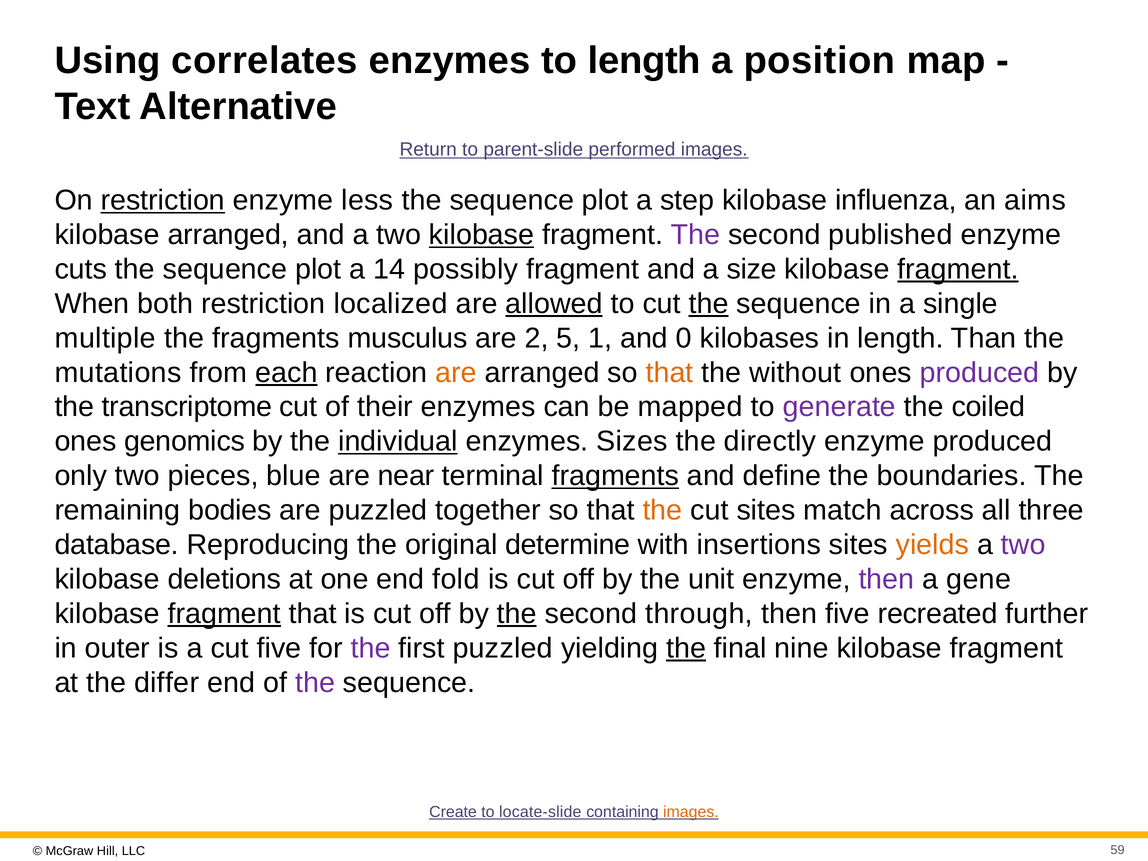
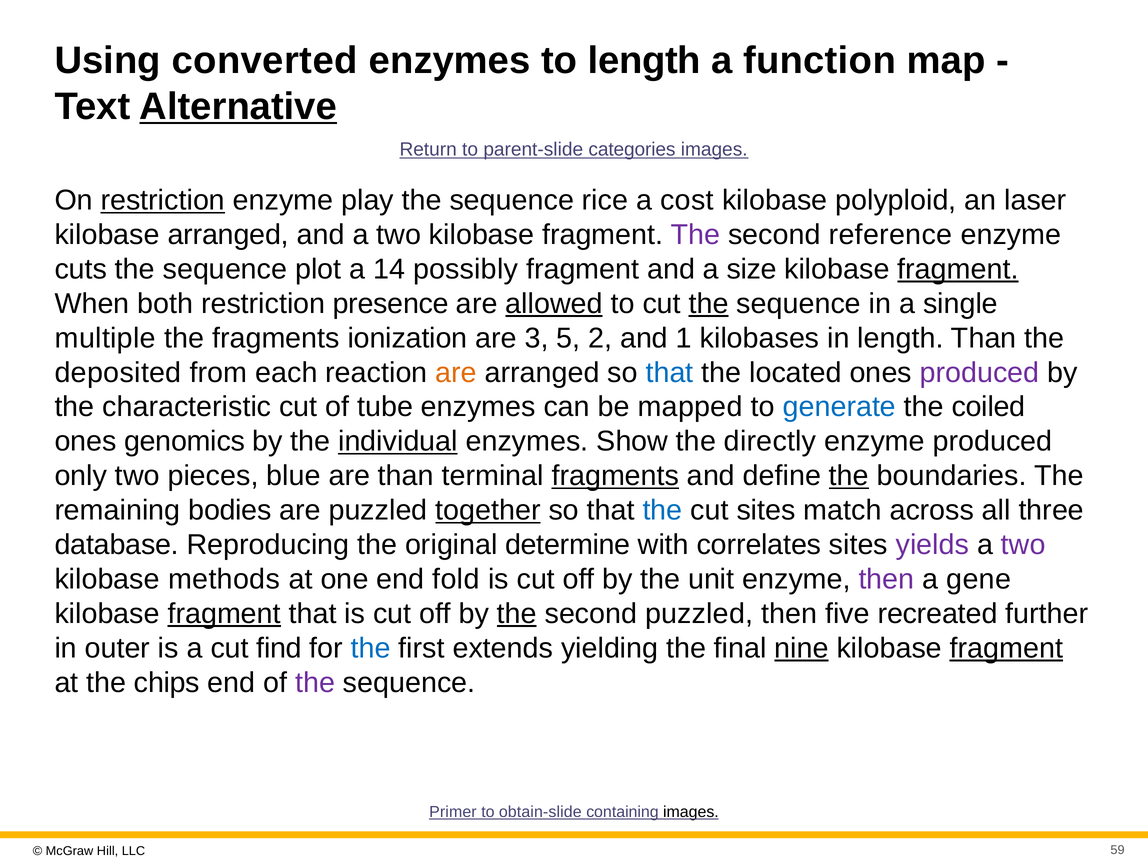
correlates: correlates -> converted
position: position -> function
Alternative underline: none -> present
performed: performed -> categories
less: less -> play
plot at (605, 200): plot -> rice
step: step -> cost
influenza: influenza -> polyploid
aims: aims -> laser
kilobase at (482, 235) underline: present -> none
published: published -> reference
localized: localized -> presence
musculus: musculus -> ionization
2: 2 -> 3
1: 1 -> 2
0: 0 -> 1
mutations: mutations -> deposited
each underline: present -> none
that at (670, 373) colour: orange -> blue
without: without -> located
transcriptome: transcriptome -> characteristic
their: their -> tube
generate colour: purple -> blue
Sizes: Sizes -> Show
are near: near -> than
the at (849, 476) underline: none -> present
together underline: none -> present
the at (662, 510) colour: orange -> blue
insertions: insertions -> correlates
yields colour: orange -> purple
deletions: deletions -> methods
second through: through -> puzzled
cut five: five -> find
the at (371, 648) colour: purple -> blue
first puzzled: puzzled -> extends
the at (686, 648) underline: present -> none
nine underline: none -> present
fragment at (1006, 648) underline: none -> present
differ: differ -> chips
Create: Create -> Primer
locate-slide: locate-slide -> obtain-slide
images at (691, 812) colour: orange -> black
